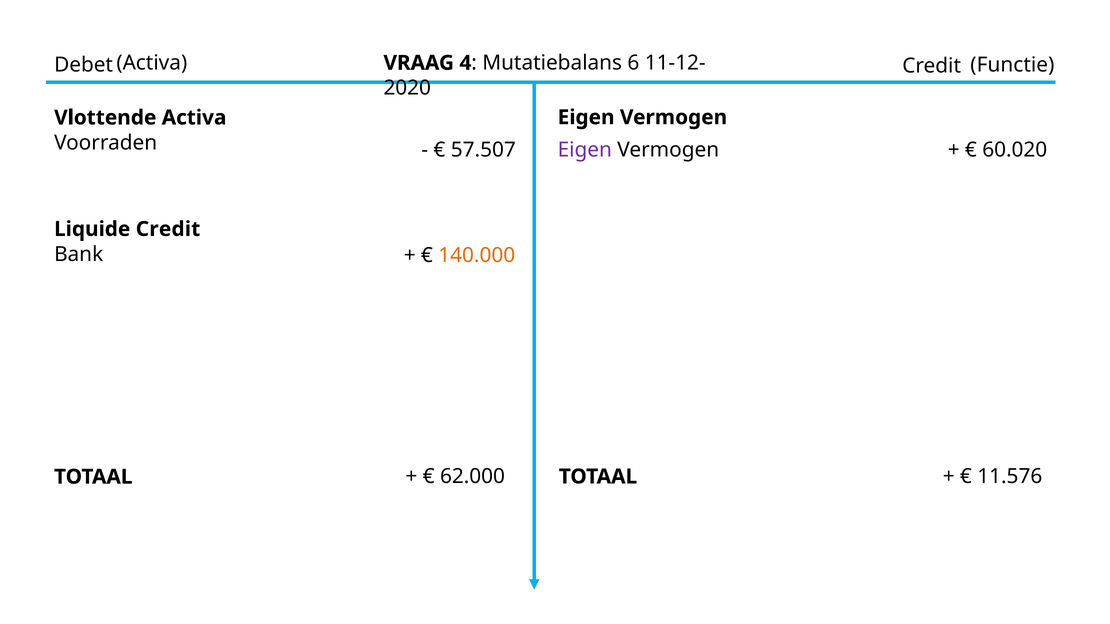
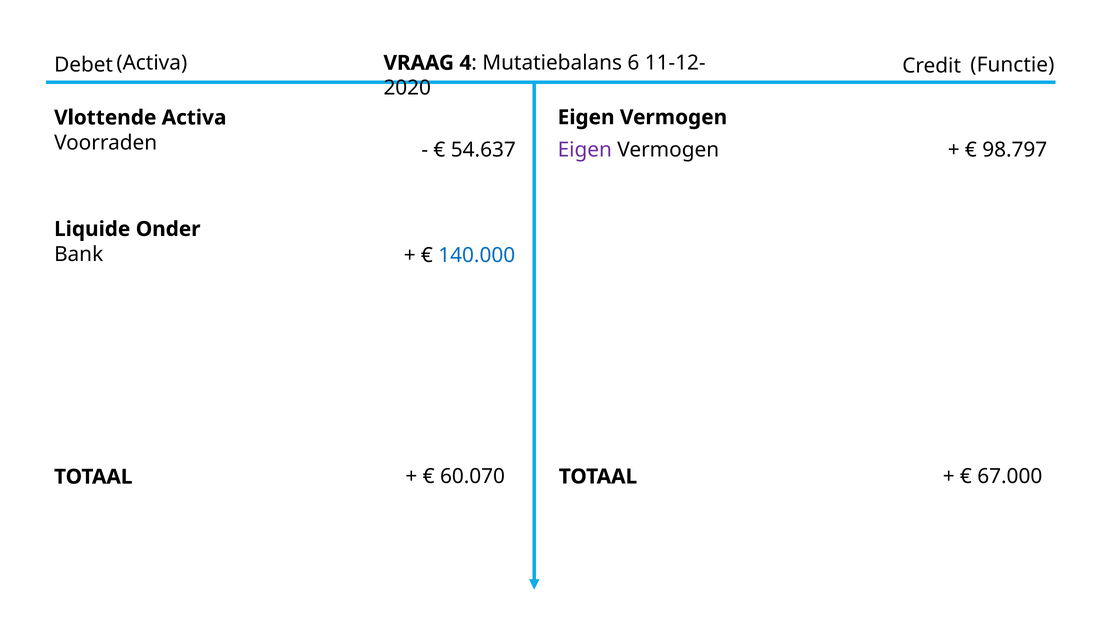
57.507: 57.507 -> 54.637
60.020: 60.020 -> 98.797
Liquide Credit: Credit -> Onder
140.000 colour: orange -> blue
11.576: 11.576 -> 67.000
62.000: 62.000 -> 60.070
